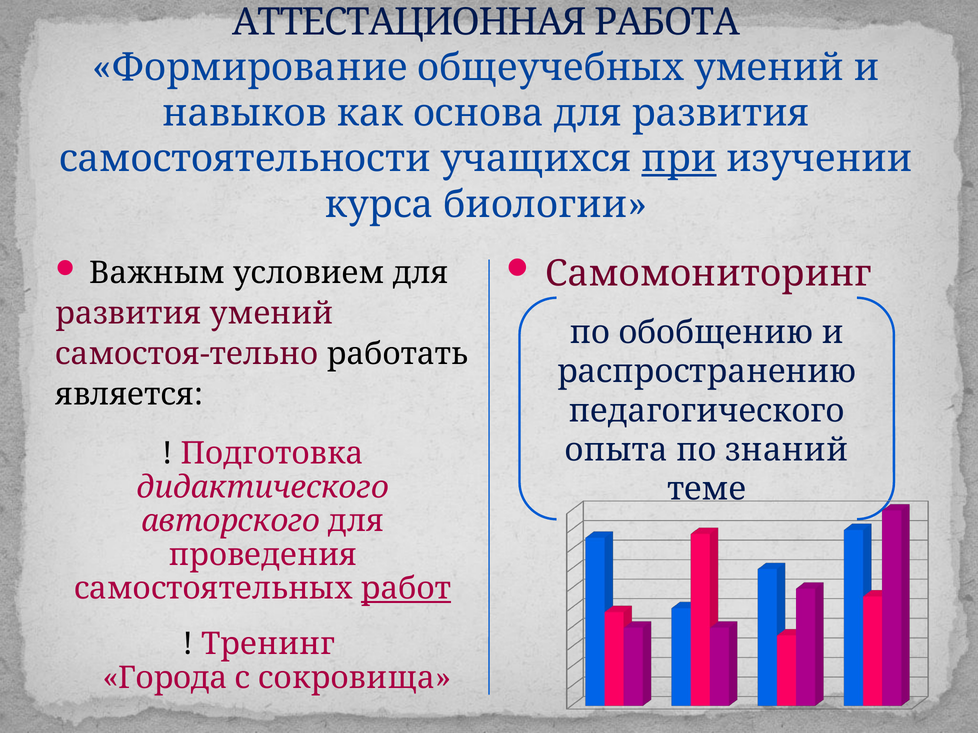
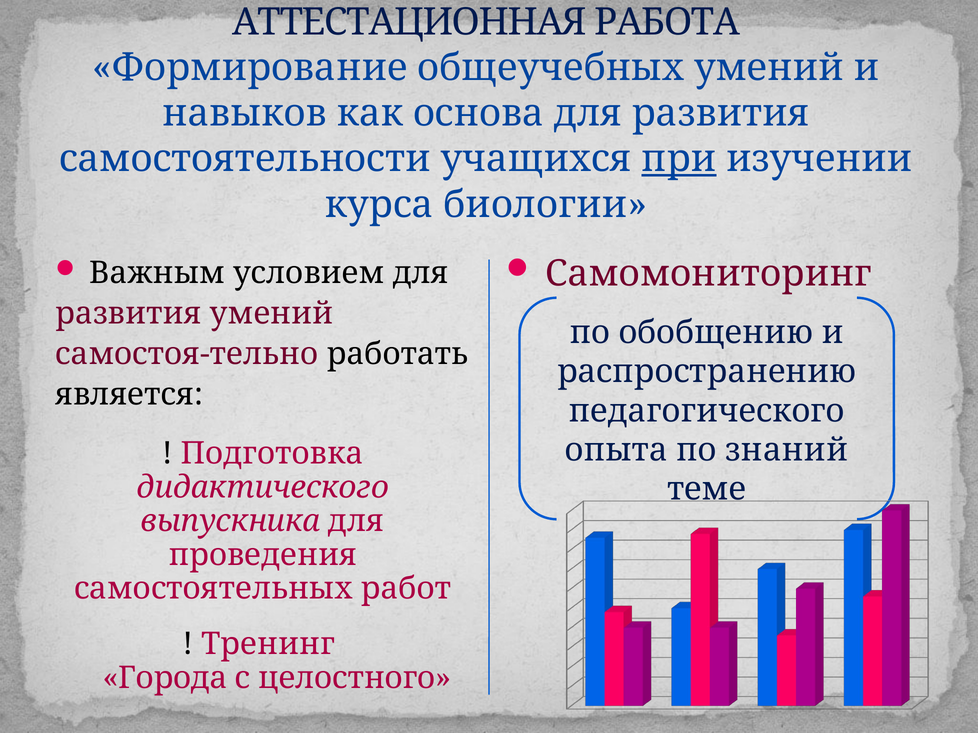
авторского: авторского -> выпускника
работ underline: present -> none
сокровища: сокровища -> целостного
